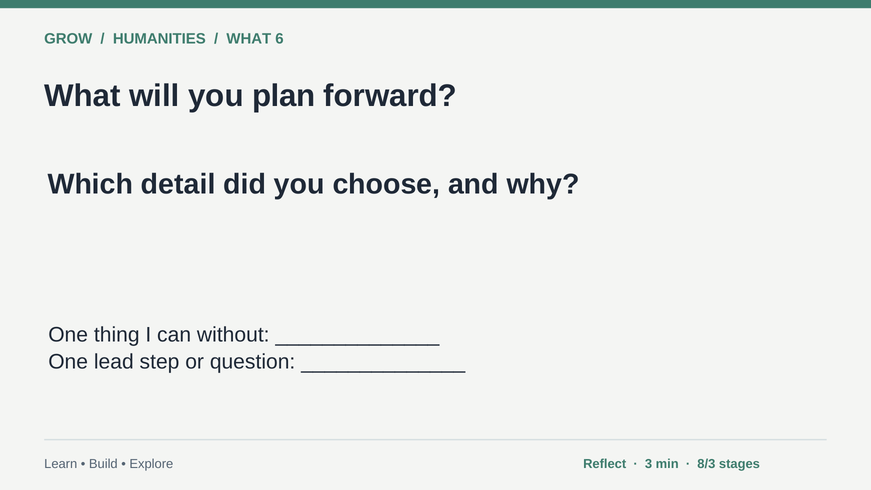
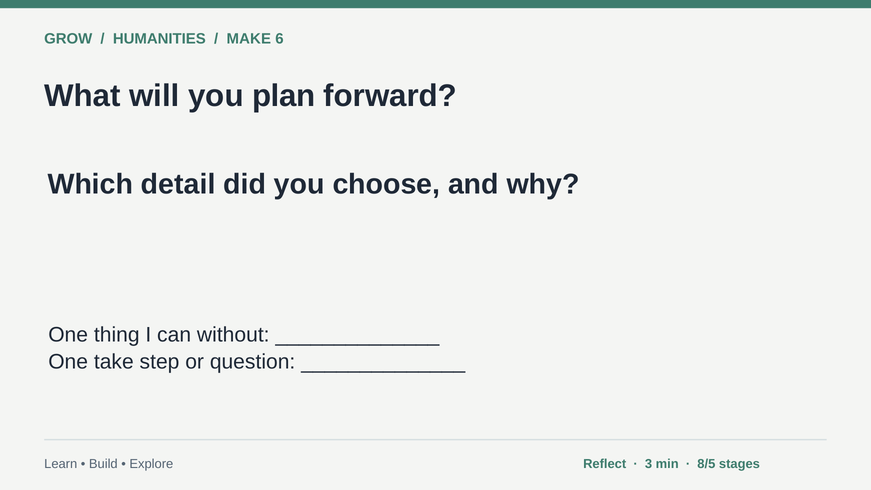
WHAT at (249, 39): WHAT -> MAKE
lead: lead -> take
8/3: 8/3 -> 8/5
